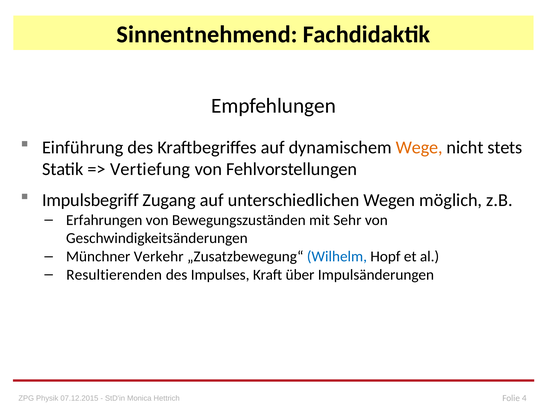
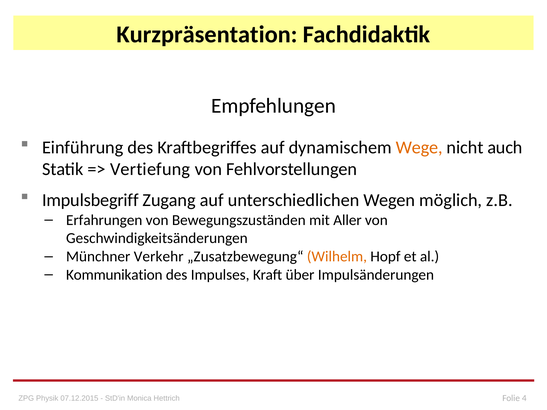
Sinnentnehmend: Sinnentnehmend -> Kurzpräsentation
stets: stets -> auch
Sehr: Sehr -> Aller
Wilhelm colour: blue -> orange
Resultierenden: Resultierenden -> Kommunikation
